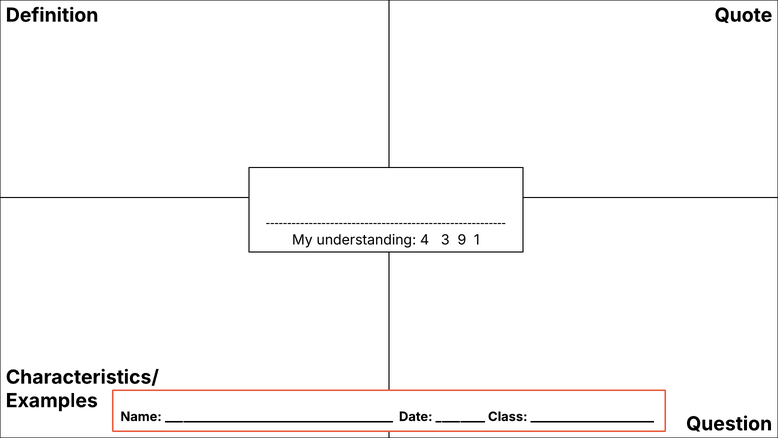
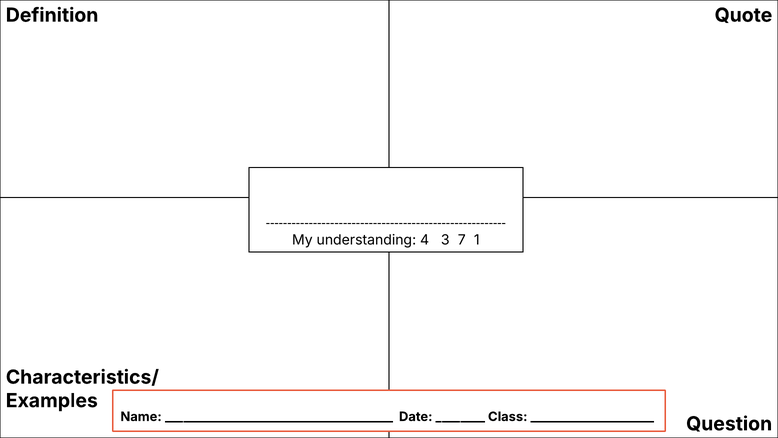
9: 9 -> 7
